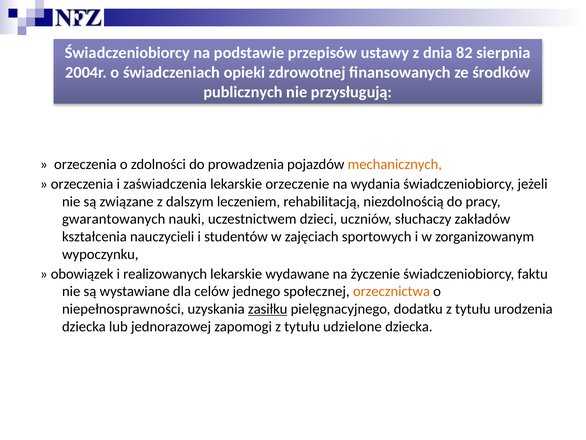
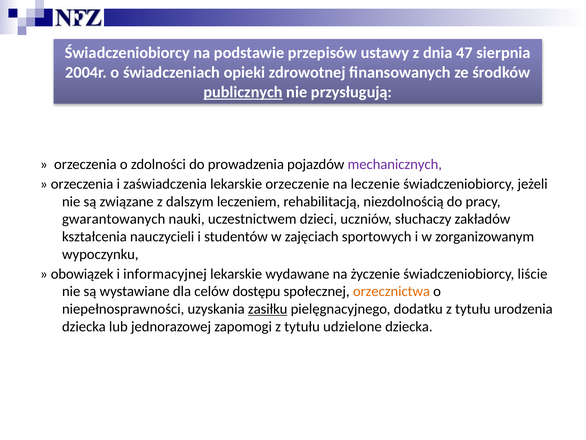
82: 82 -> 47
publicznych underline: none -> present
mechanicznych colour: orange -> purple
wydania: wydania -> leczenie
realizowanych: realizowanych -> informacyjnej
faktu: faktu -> liście
jednego: jednego -> dostępu
